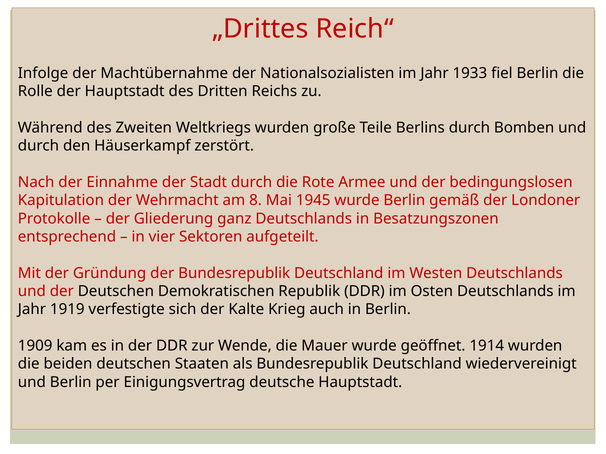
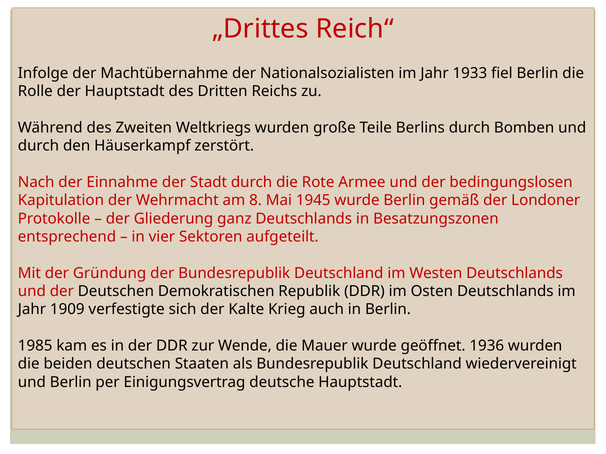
1919: 1919 -> 1909
1909: 1909 -> 1985
1914: 1914 -> 1936
